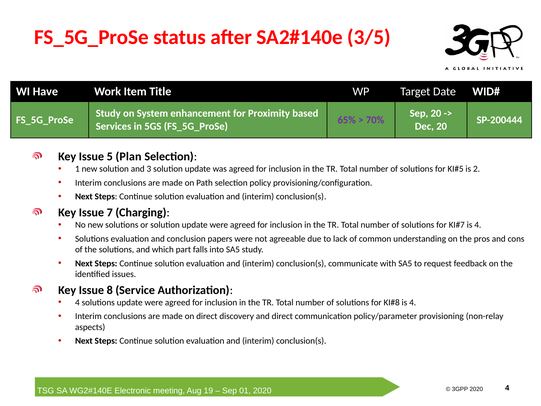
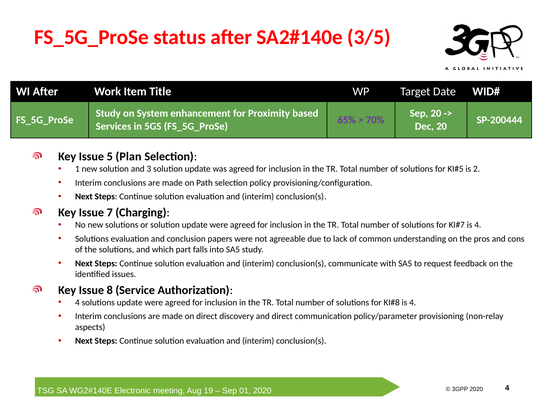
WI Have: Have -> After
